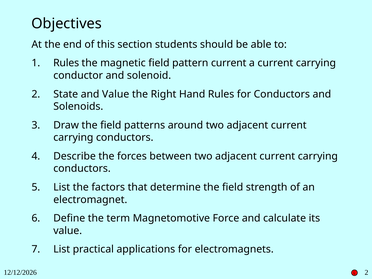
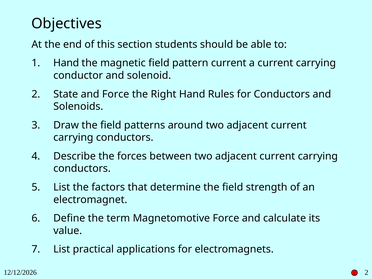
1 Rules: Rules -> Hand
and Value: Value -> Force
